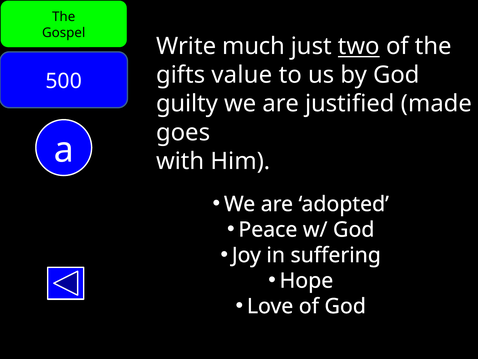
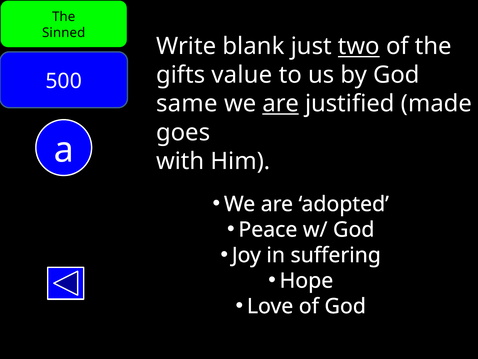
Gospel: Gospel -> Sinned
much: much -> blank
guilty: guilty -> same
are at (281, 104) underline: none -> present
